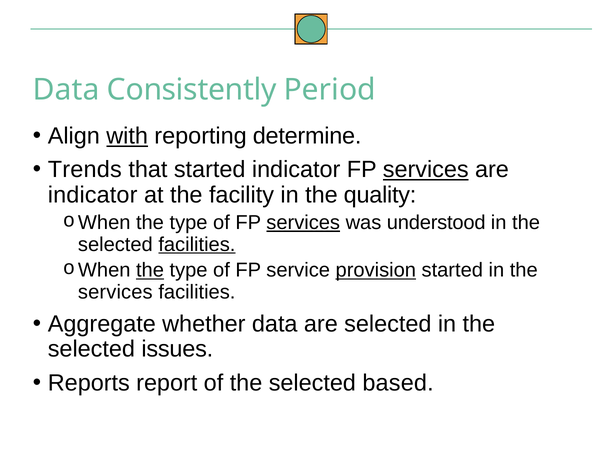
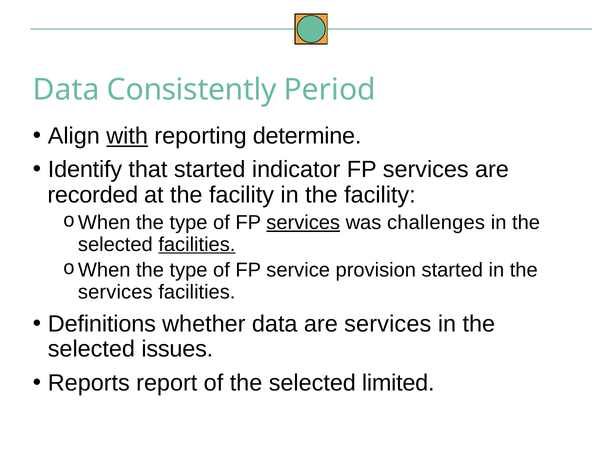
Trends: Trends -> Identify
services at (426, 170) underline: present -> none
indicator at (93, 195): indicator -> recorded
in the quality: quality -> facility
understood: understood -> challenges
the at (150, 270) underline: present -> none
provision underline: present -> none
Aggregate: Aggregate -> Definitions
are selected: selected -> services
based: based -> limited
